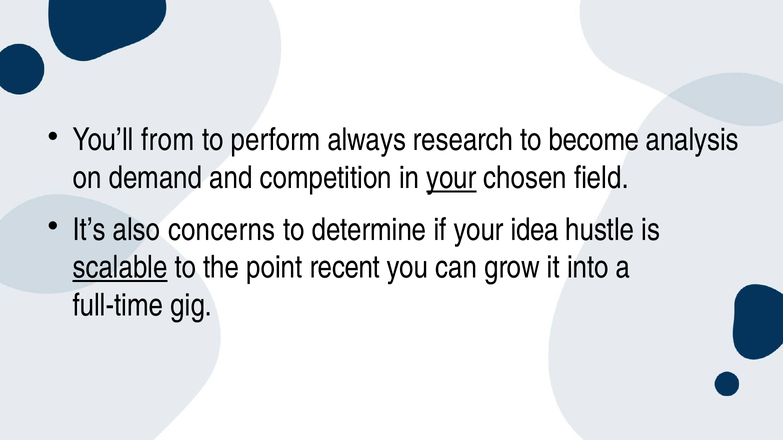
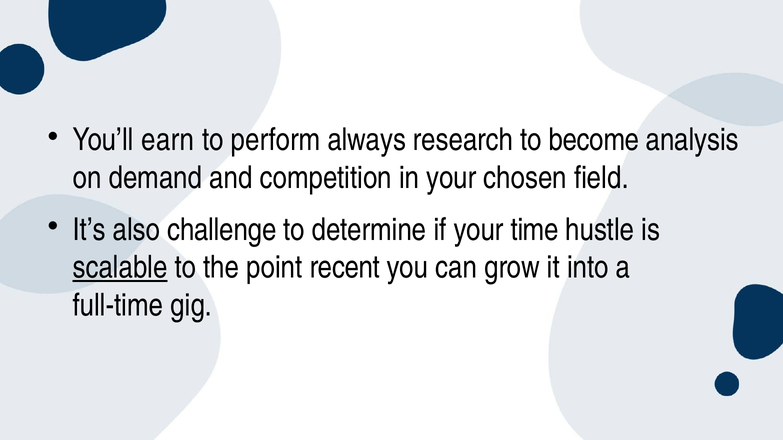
from: from -> earn
your at (451, 178) underline: present -> none
concerns: concerns -> challenge
idea: idea -> time
